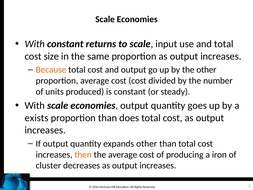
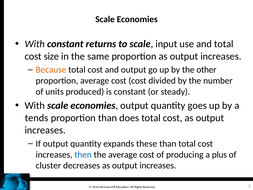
exists: exists -> tends
expands other: other -> these
then colour: orange -> blue
iron: iron -> plus
